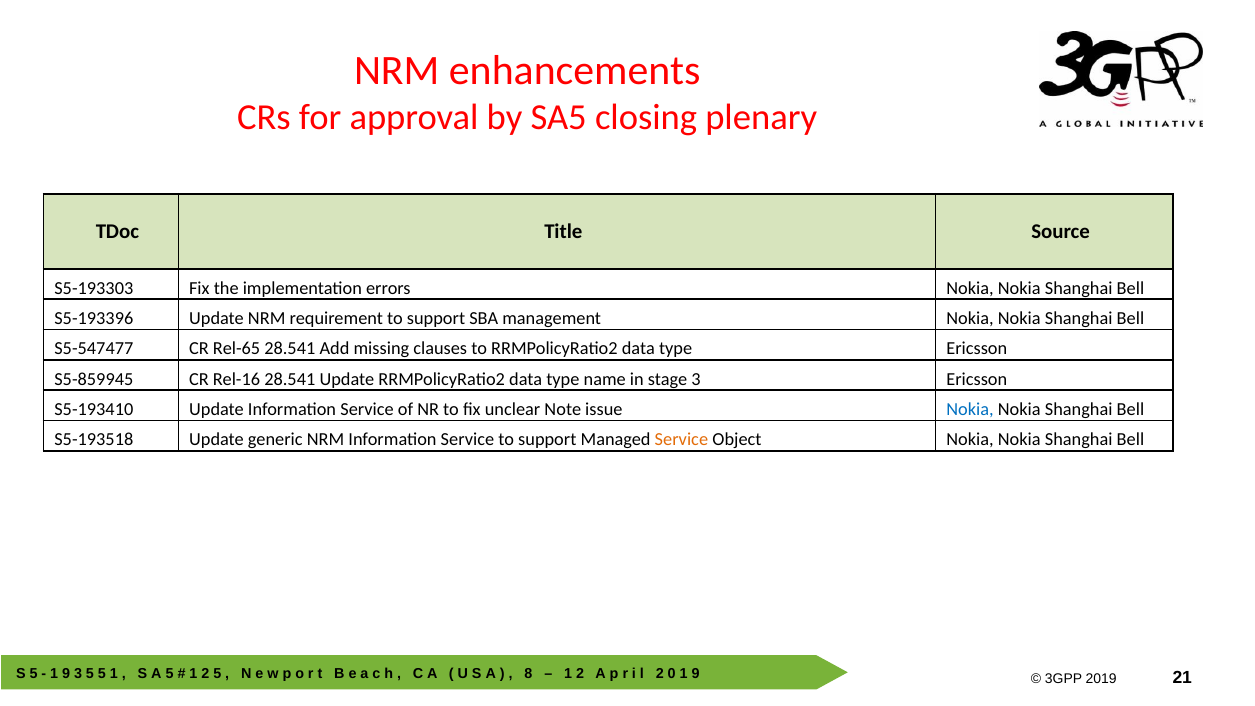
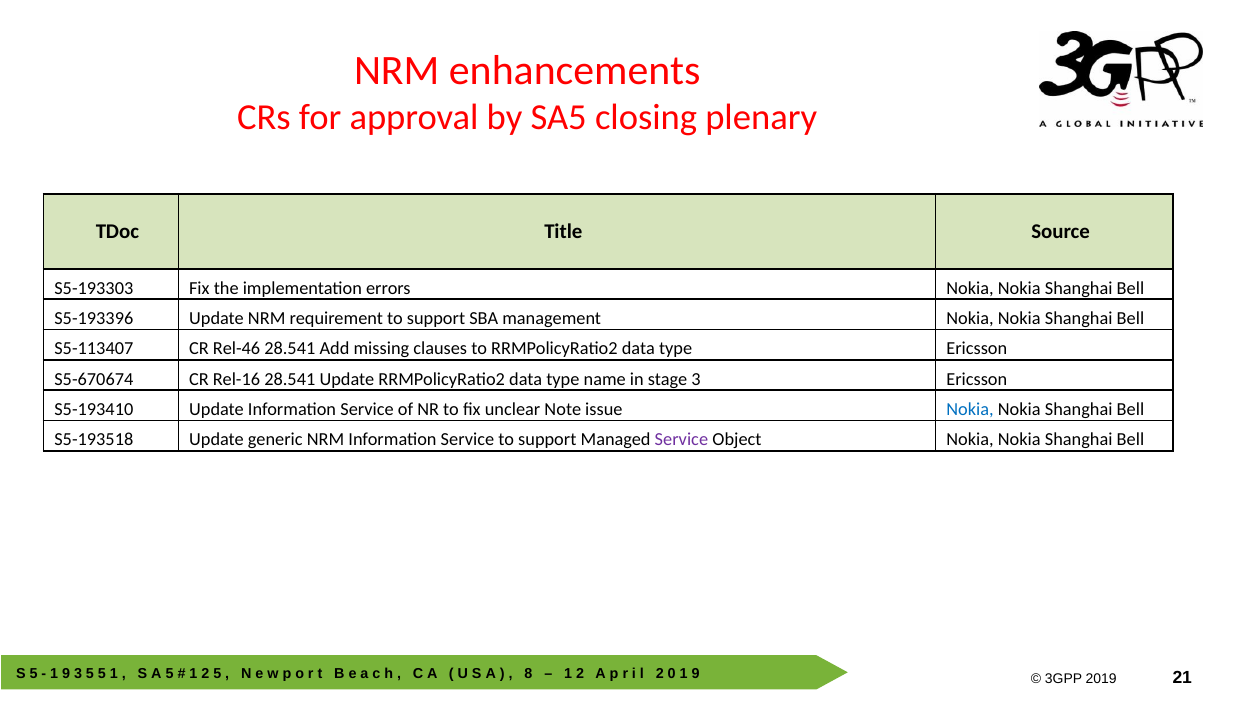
S5-547477: S5-547477 -> S5-113407
Rel-65: Rel-65 -> Rel-46
S5-859945: S5-859945 -> S5-670674
Service at (681, 440) colour: orange -> purple
